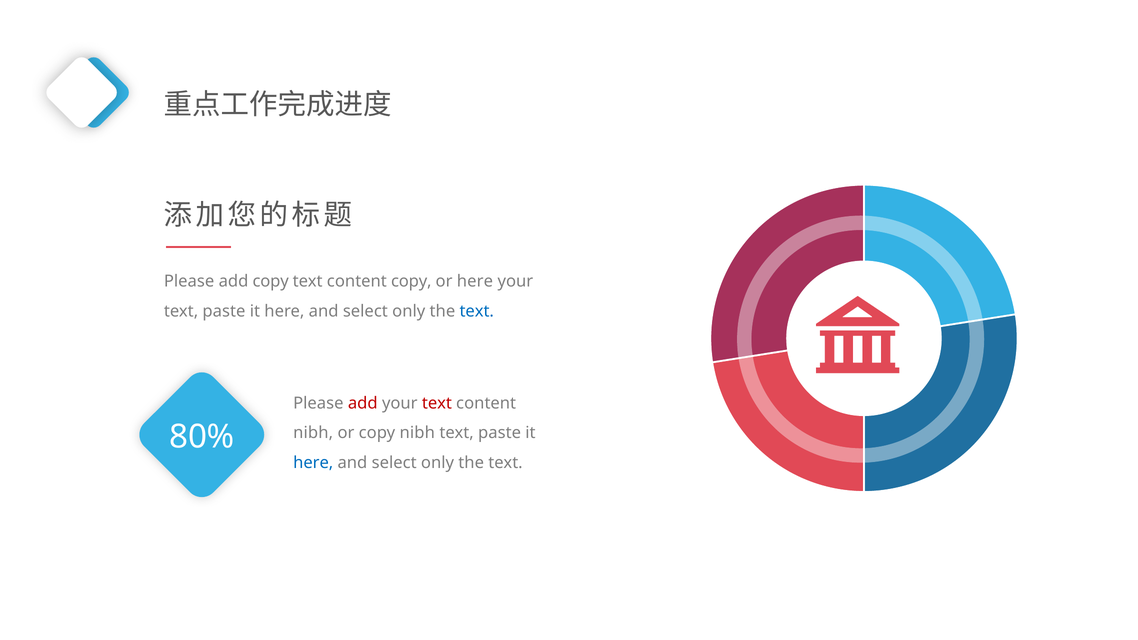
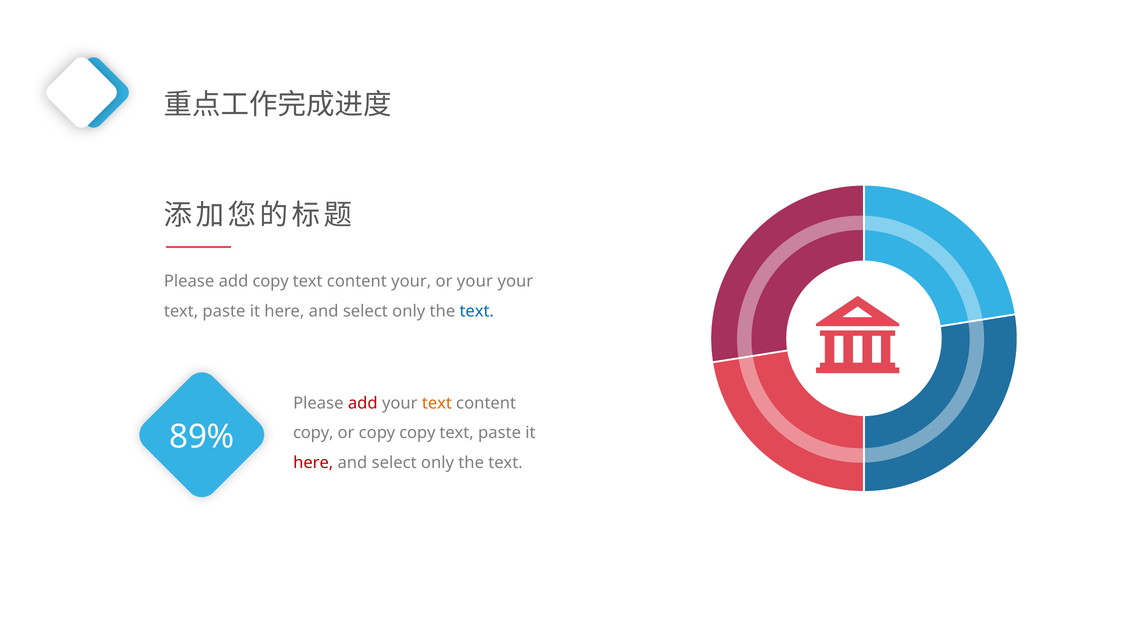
content copy: copy -> your
or here: here -> your
text at (437, 403) colour: red -> orange
80%: 80% -> 89%
nibh at (313, 433): nibh -> copy
copy nibh: nibh -> copy
here at (313, 463) colour: blue -> red
